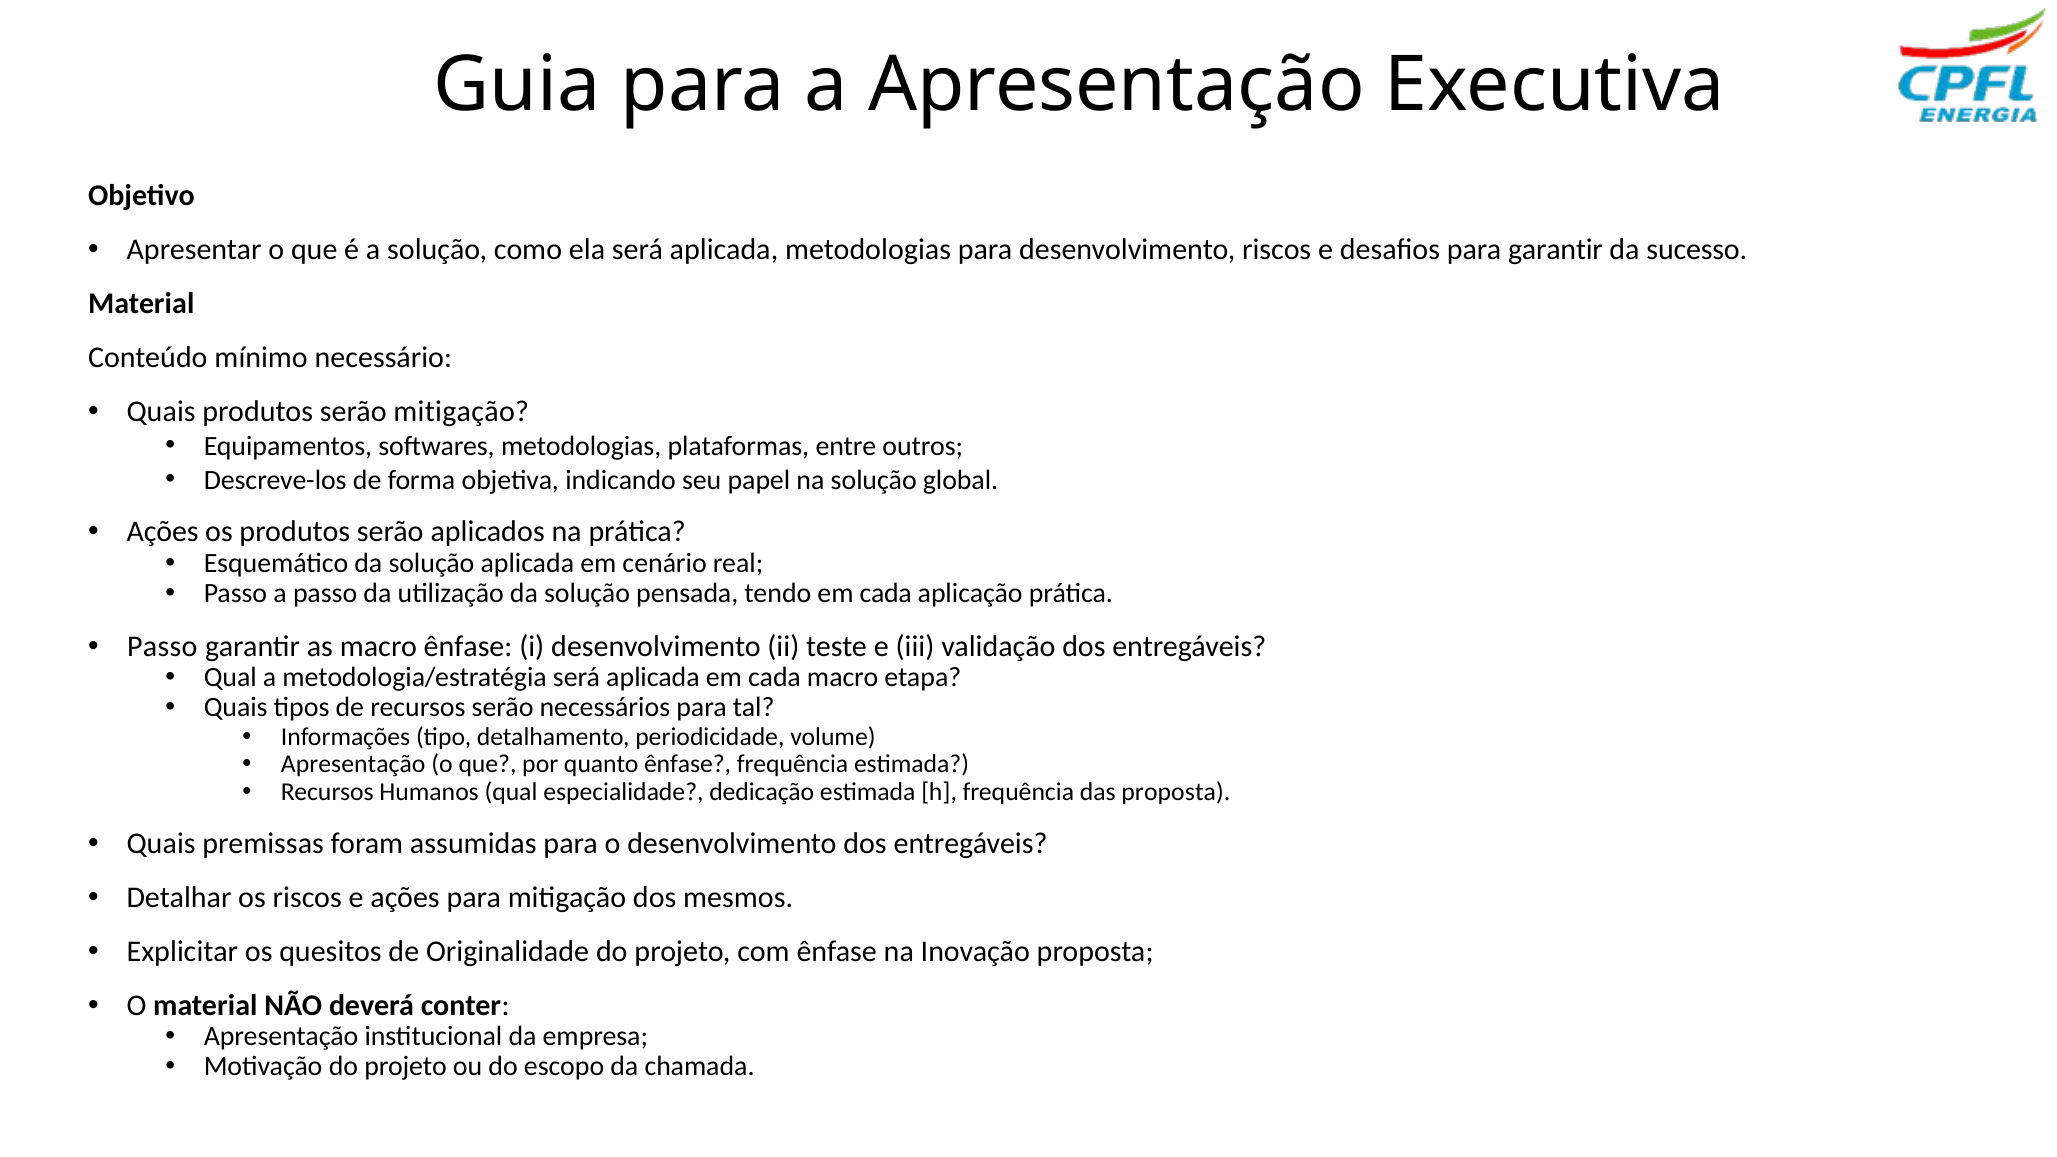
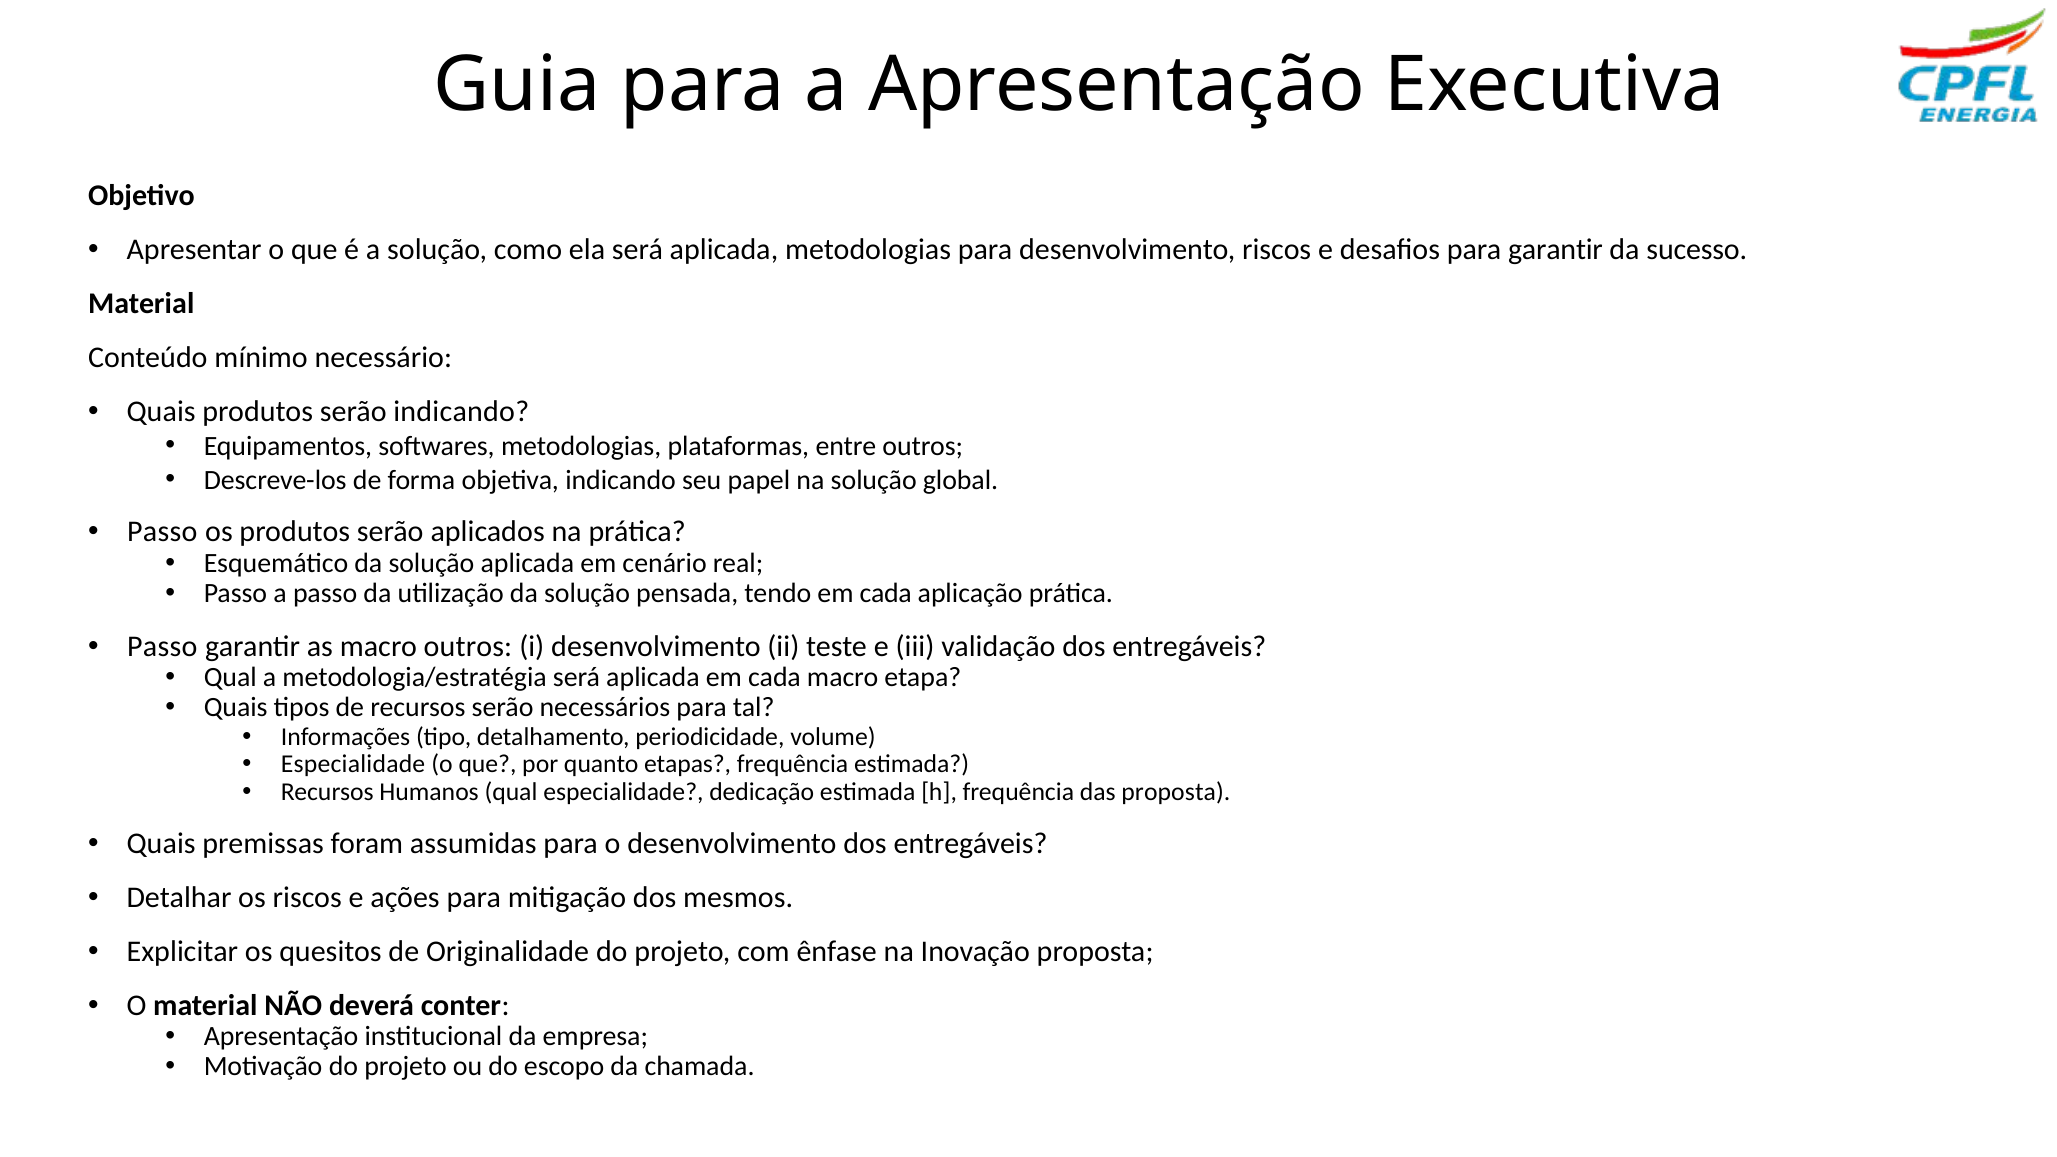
serão mitigação: mitigação -> indicando
Ações at (163, 532): Ações -> Passo
macro ênfase: ênfase -> outros
Apresentação at (353, 764): Apresentação -> Especialidade
quanto ênfase: ênfase -> etapas
